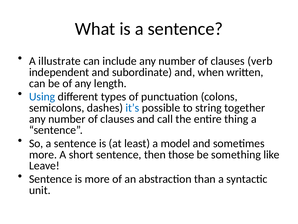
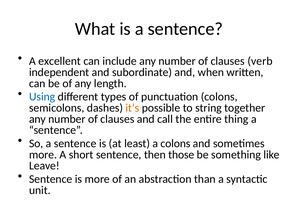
illustrate: illustrate -> excellent
it’s colour: blue -> orange
a model: model -> colons
